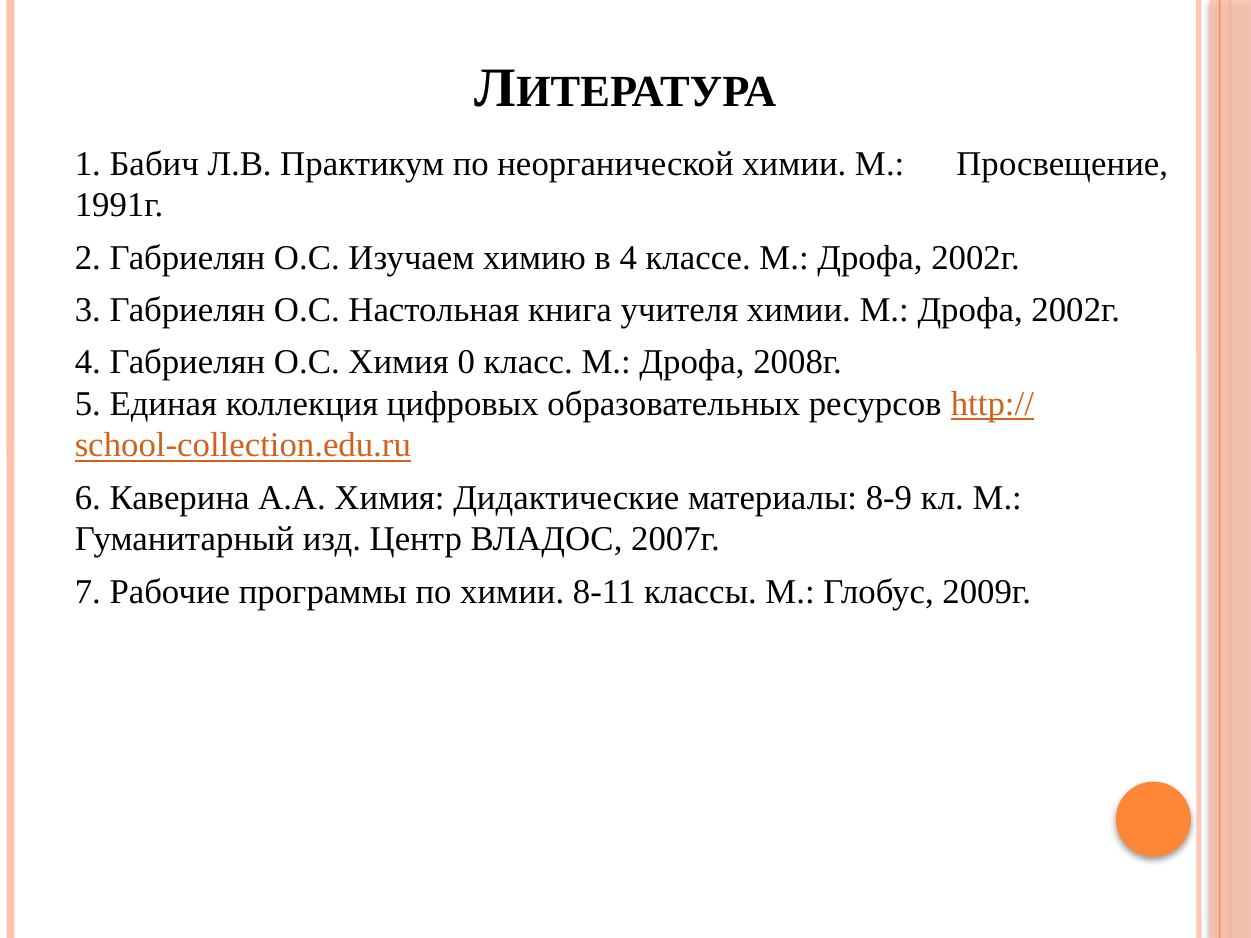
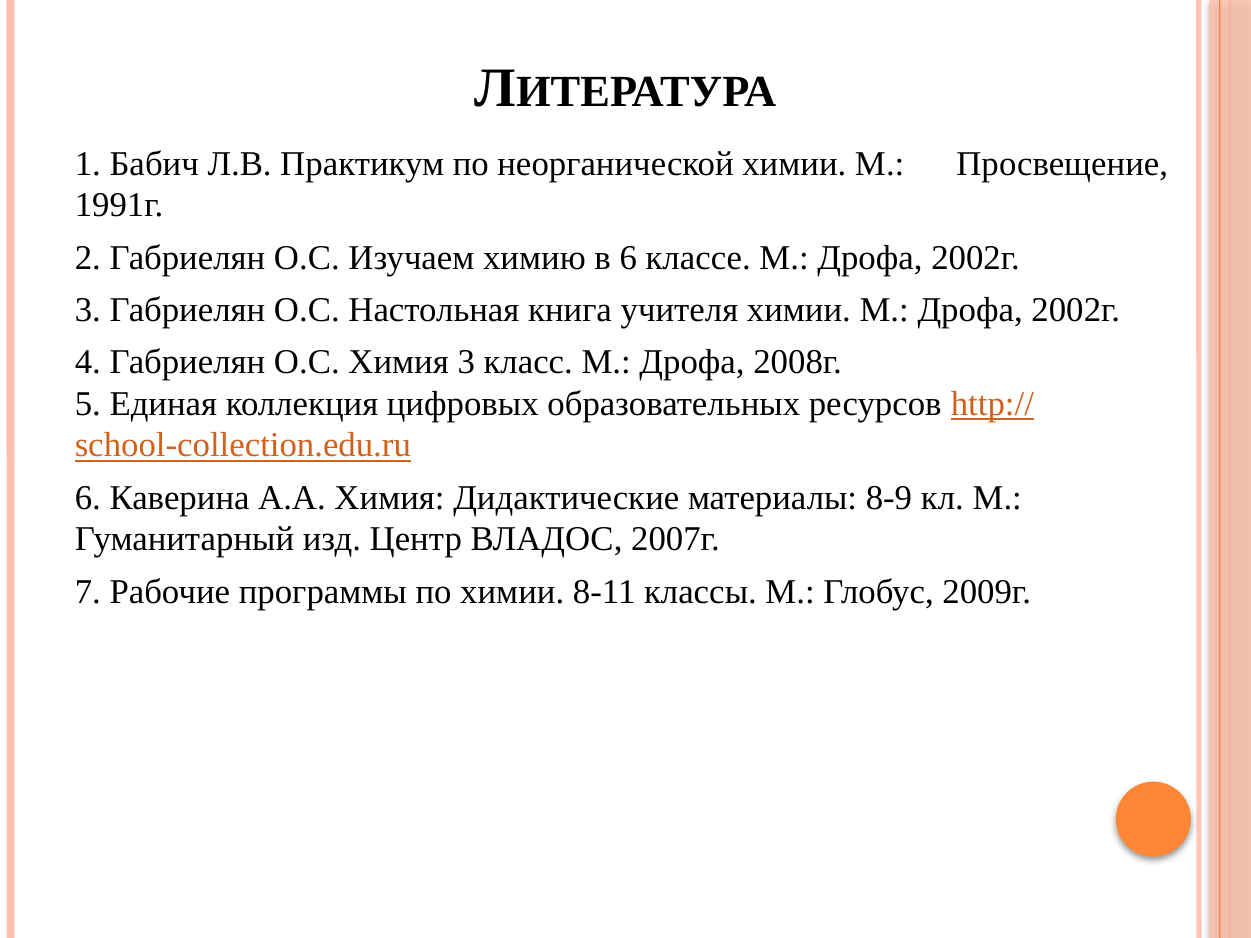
в 4: 4 -> 6
Химия 0: 0 -> 3
